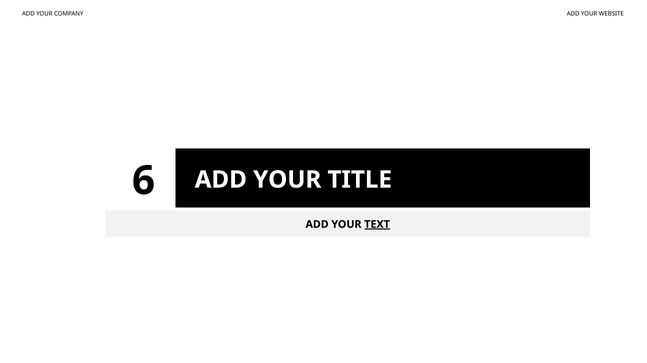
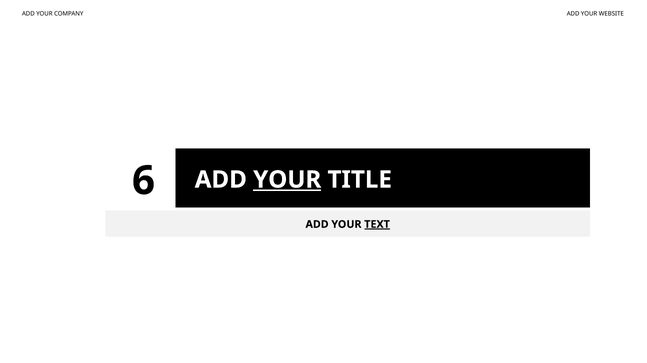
YOUR at (287, 180) underline: none -> present
